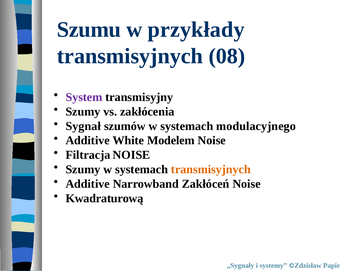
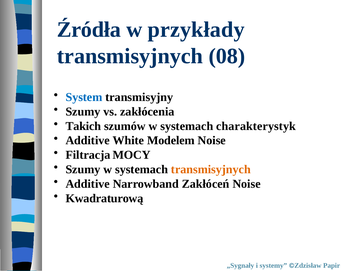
Szumu: Szumu -> Źródła
System colour: purple -> blue
Sygnał: Sygnał -> Takich
modulacyjnego: modulacyjnego -> charakterystyk
Filtracja NOISE: NOISE -> MOCY
